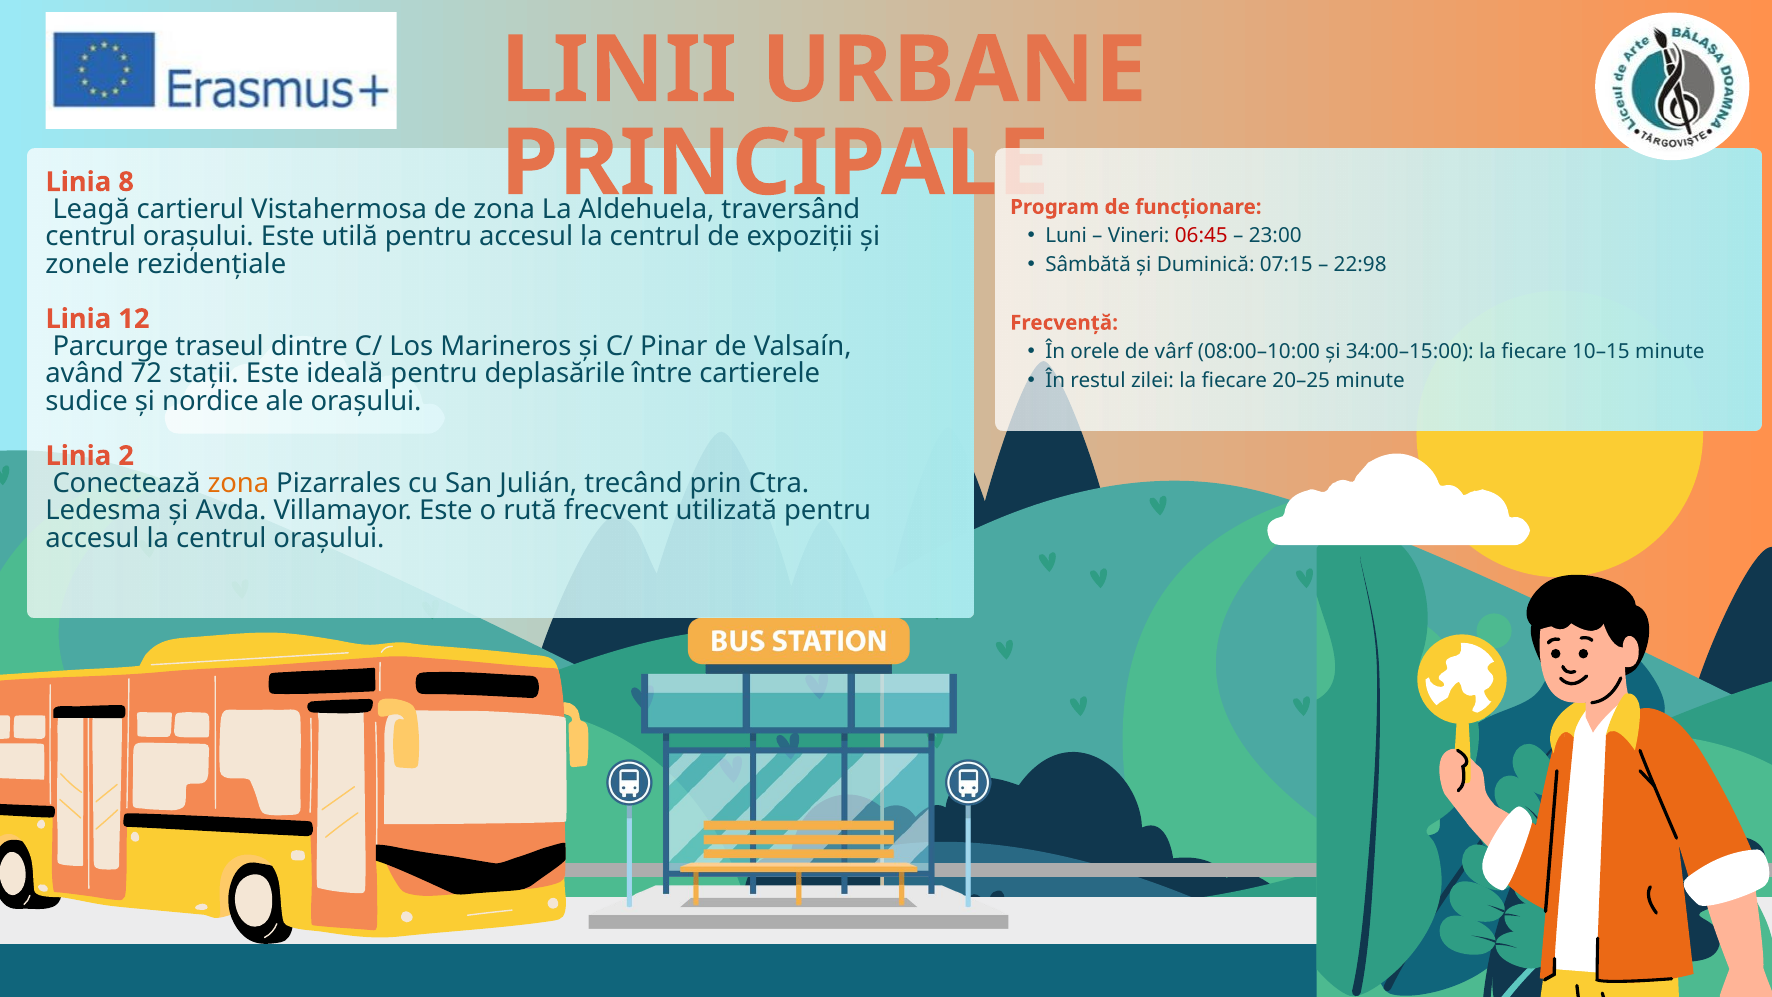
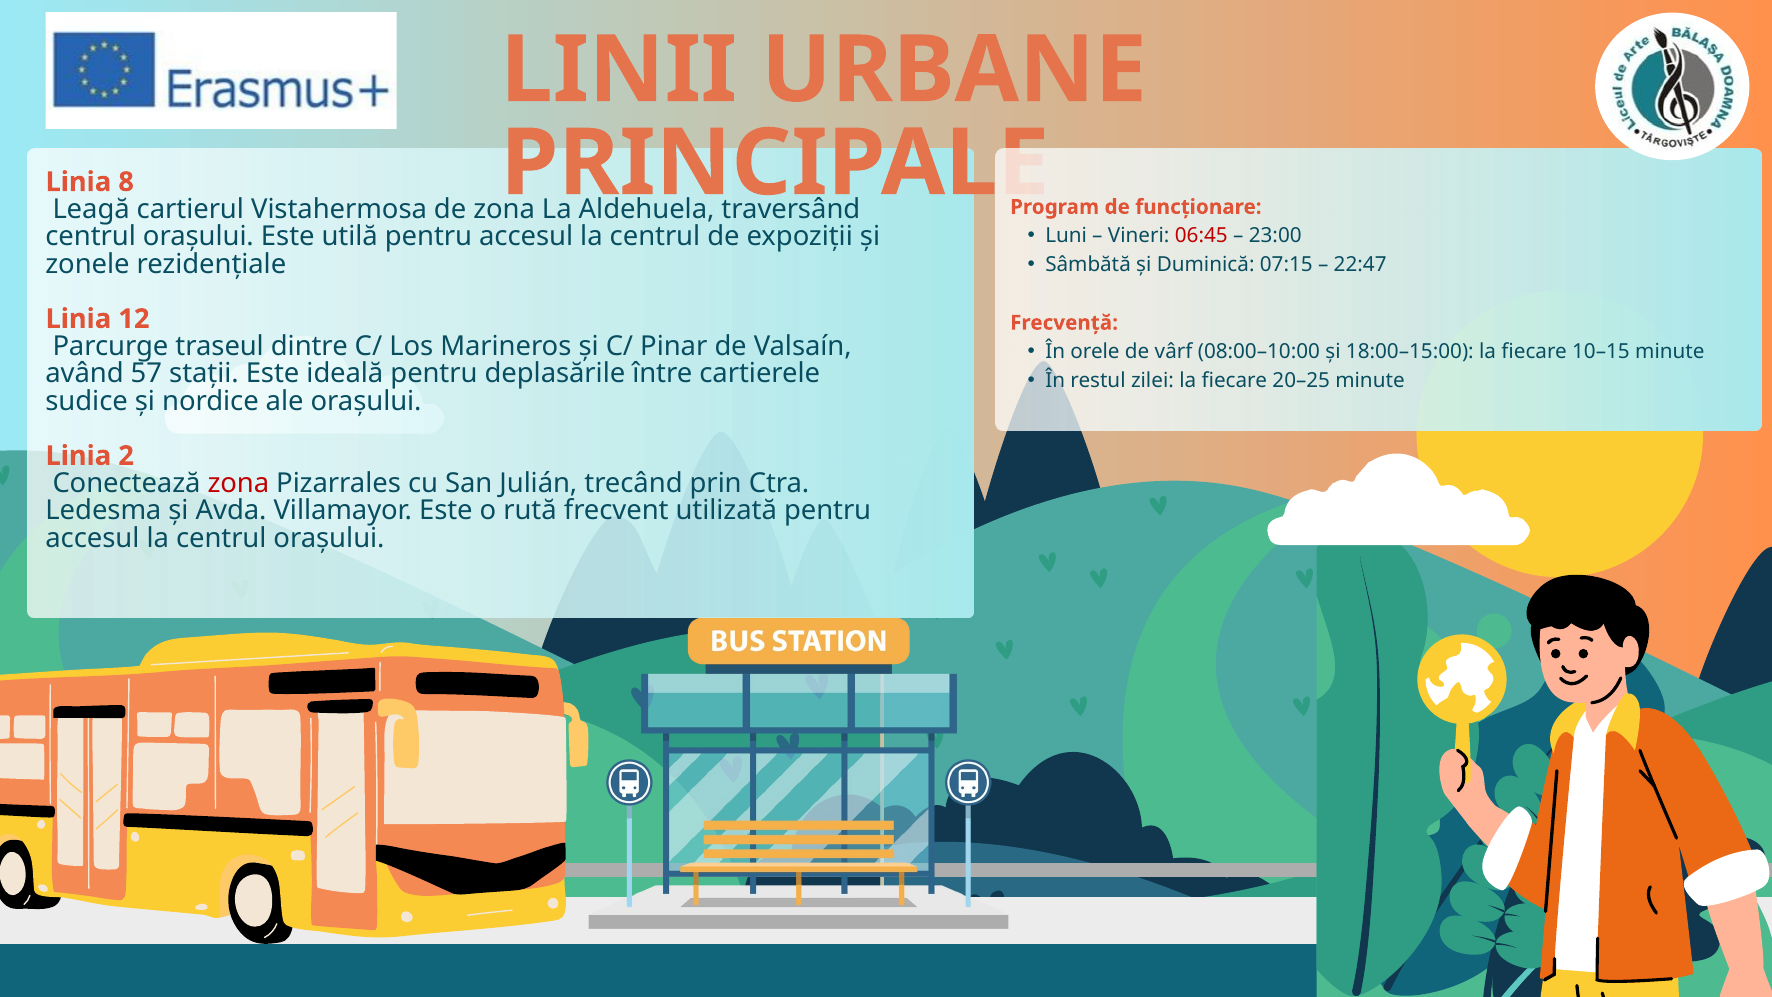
22:98: 22:98 -> 22:47
34:00–15:00: 34:00–15:00 -> 18:00–15:00
72: 72 -> 57
zona at (238, 483) colour: orange -> red
